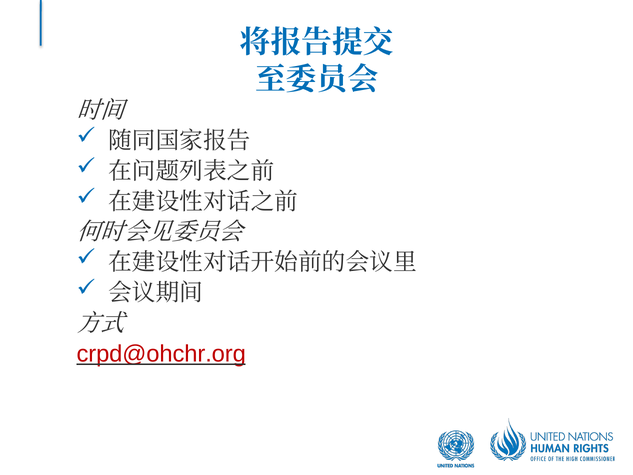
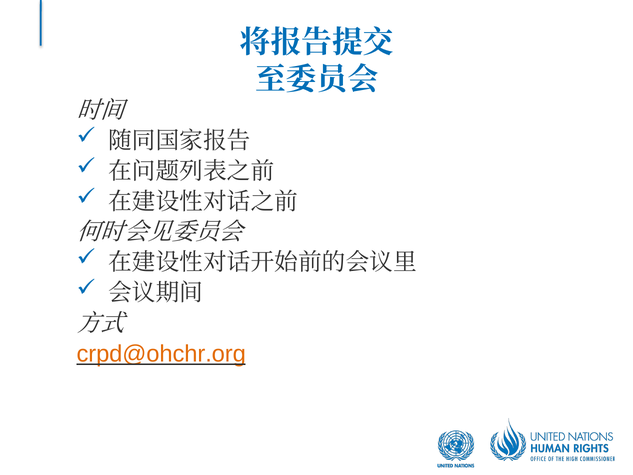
crpd@ohchr.org colour: red -> orange
